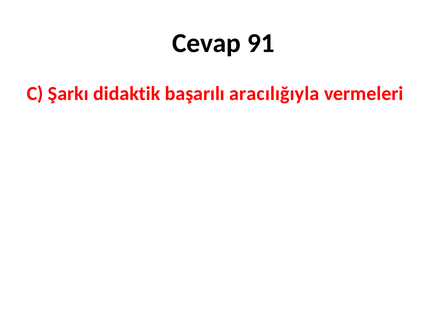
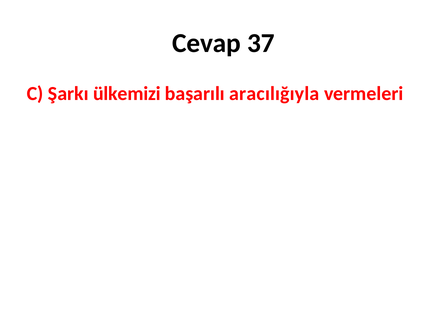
91: 91 -> 37
didaktik: didaktik -> ülkemizi
